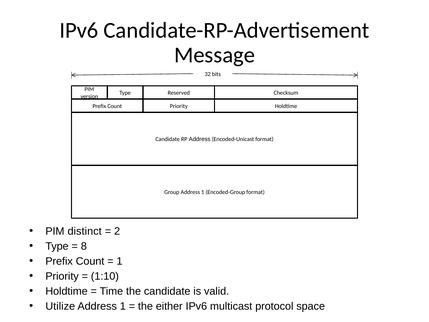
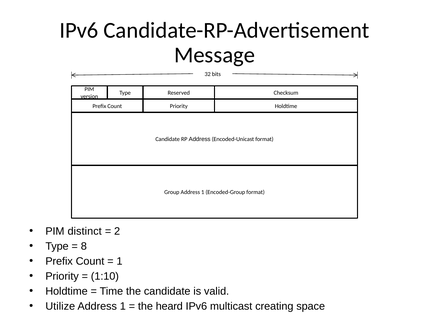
either: either -> heard
protocol: protocol -> creating
